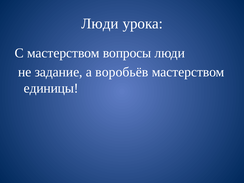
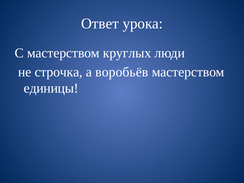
Люди at (100, 24): Люди -> Ответ
вопросы: вопросы -> круглых
задание: задание -> строчка
